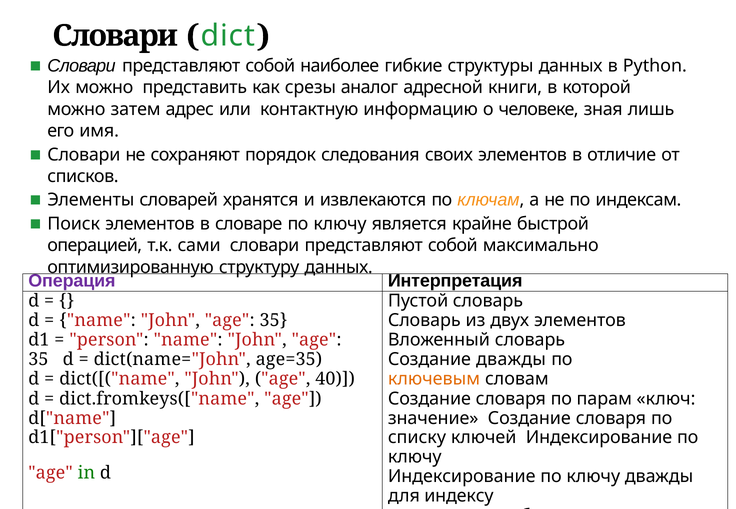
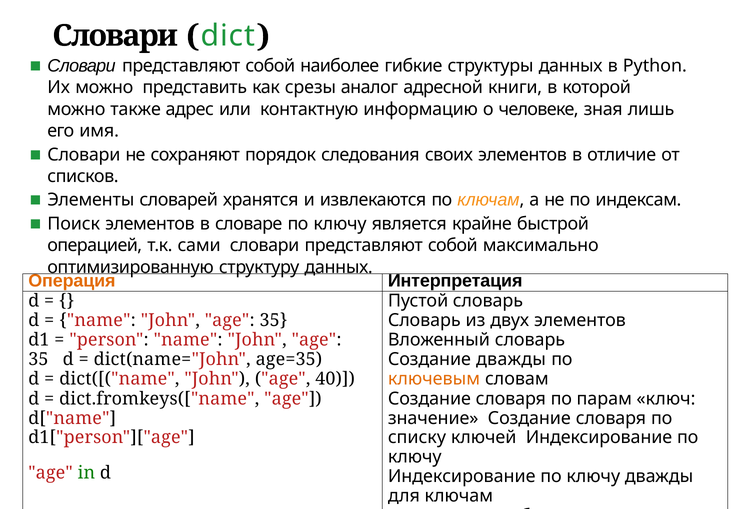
затем: затем -> также
Операция colour: purple -> orange
для индексу: индексу -> ключам
